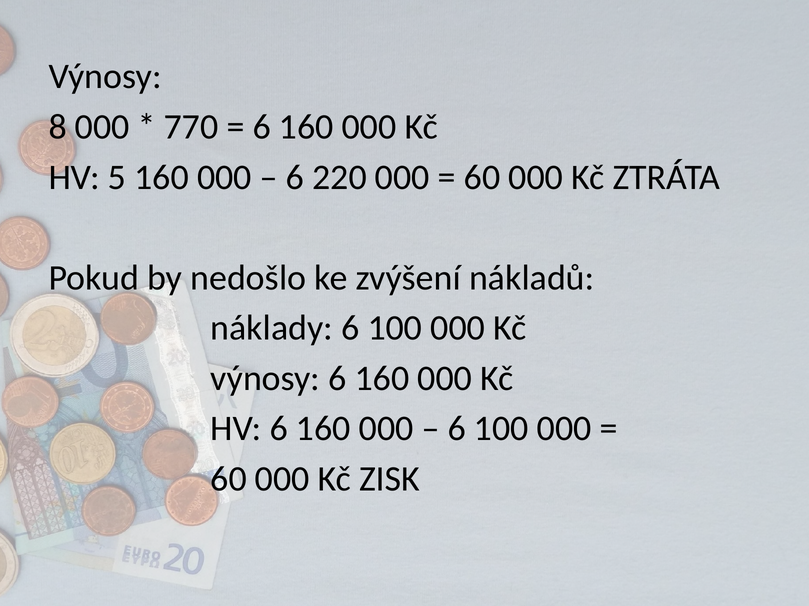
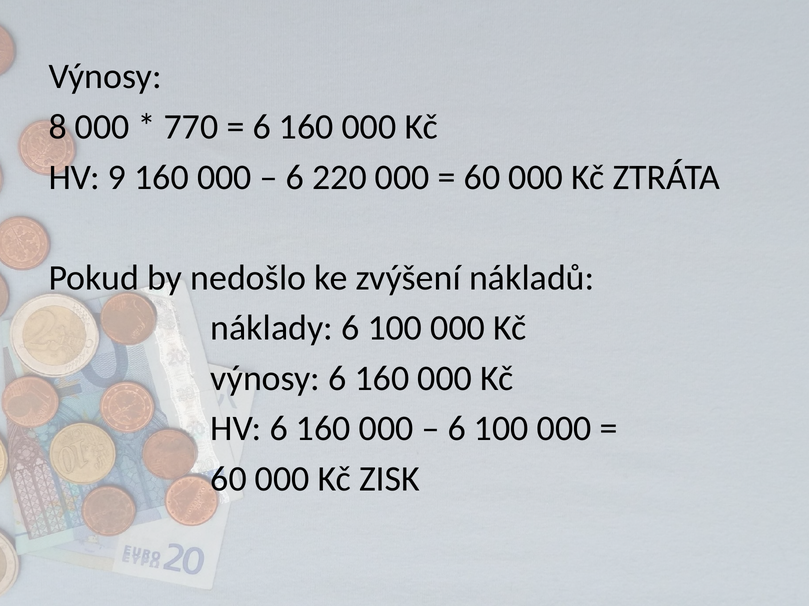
5: 5 -> 9
